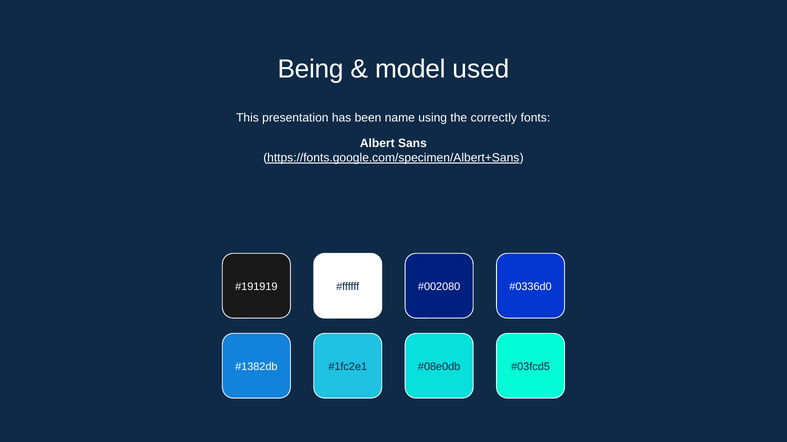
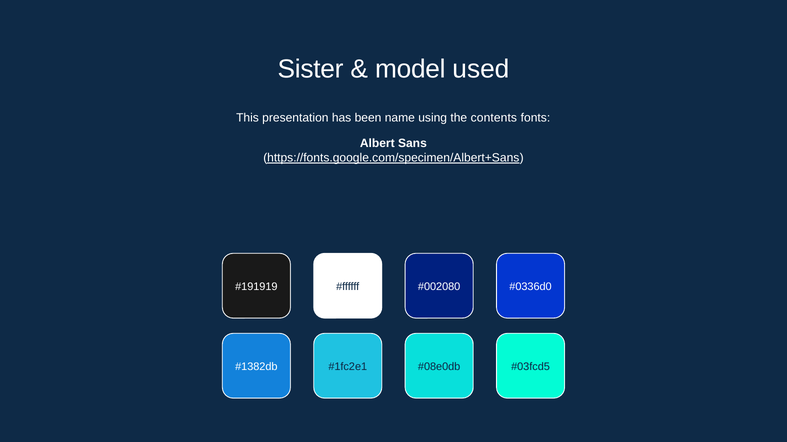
Being: Being -> Sister
correctly: correctly -> contents
